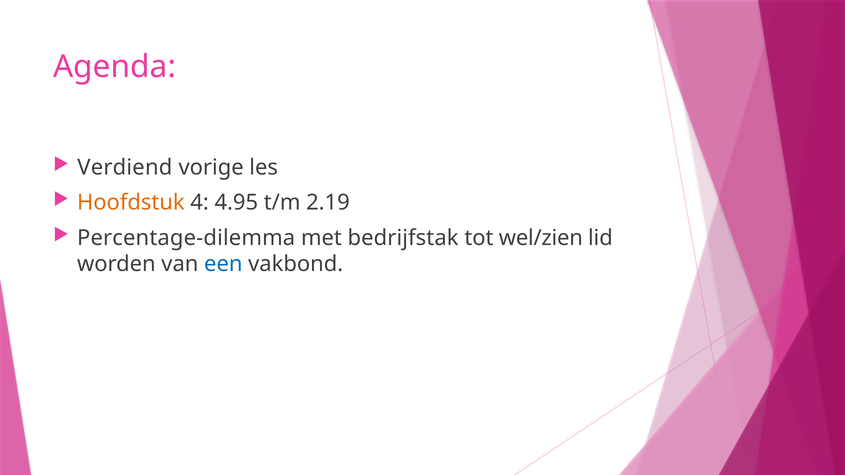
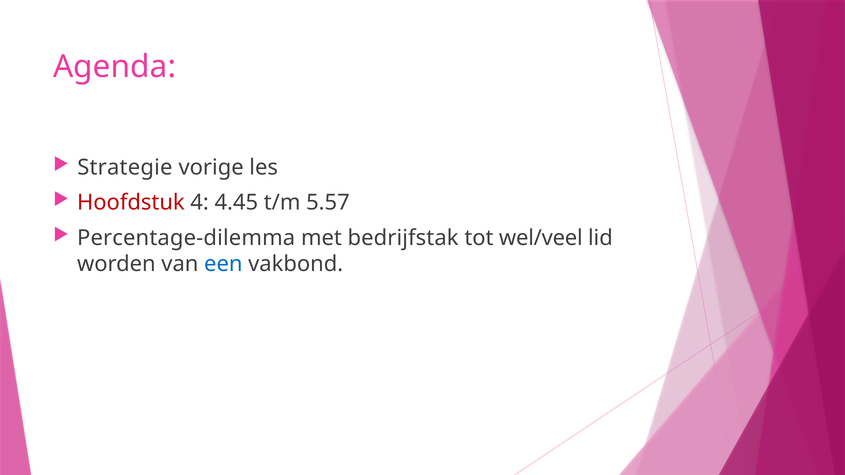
Verdiend: Verdiend -> Strategie
Hoofdstuk colour: orange -> red
4.95: 4.95 -> 4.45
2.19: 2.19 -> 5.57
wel/zien: wel/zien -> wel/veel
